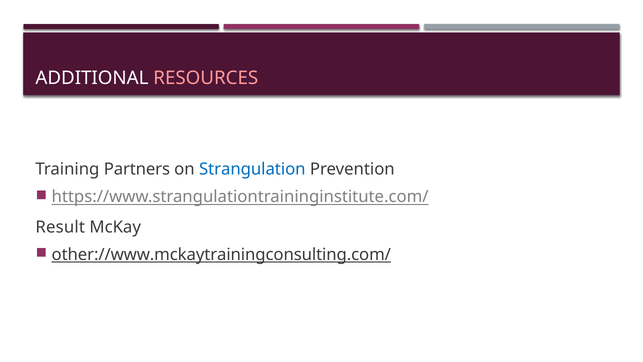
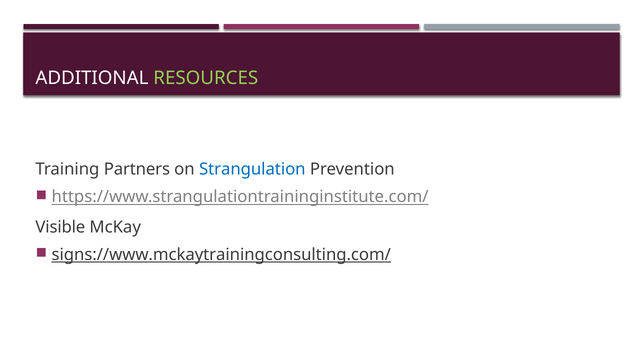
RESOURCES colour: pink -> light green
Result: Result -> Visible
other://www.mckaytrainingconsulting.com/: other://www.mckaytrainingconsulting.com/ -> signs://www.mckaytrainingconsulting.com/
